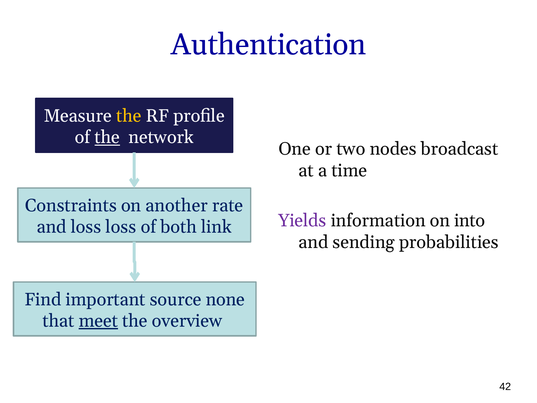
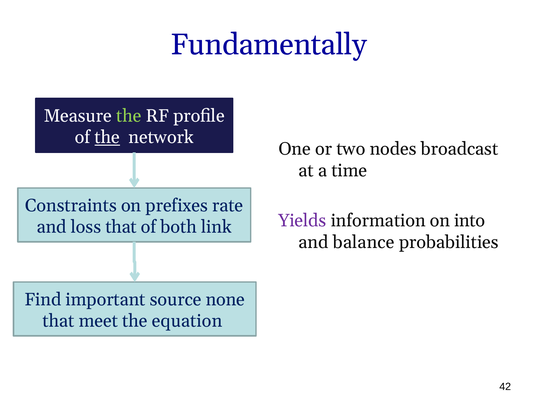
Authentication: Authentication -> Fundamentally
the at (129, 116) colour: yellow -> light green
another: another -> prefixes
loss loss: loss -> that
sending: sending -> balance
meet underline: present -> none
overview: overview -> equation
